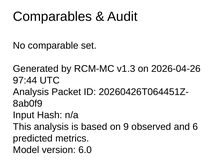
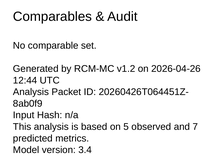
v1.3: v1.3 -> v1.2
97:44: 97:44 -> 12:44
9: 9 -> 5
6: 6 -> 7
6.0: 6.0 -> 3.4
